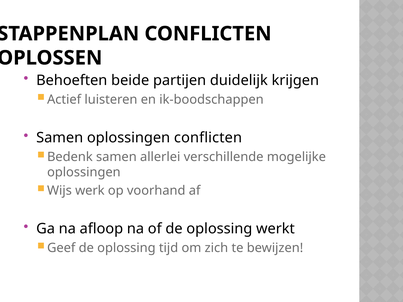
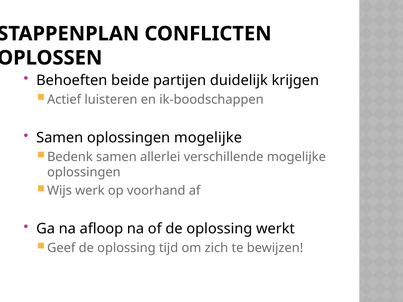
oplossingen conflicten: conflicten -> mogelijke
